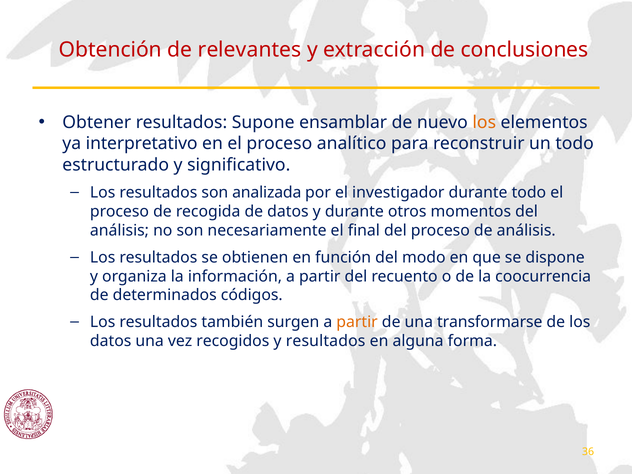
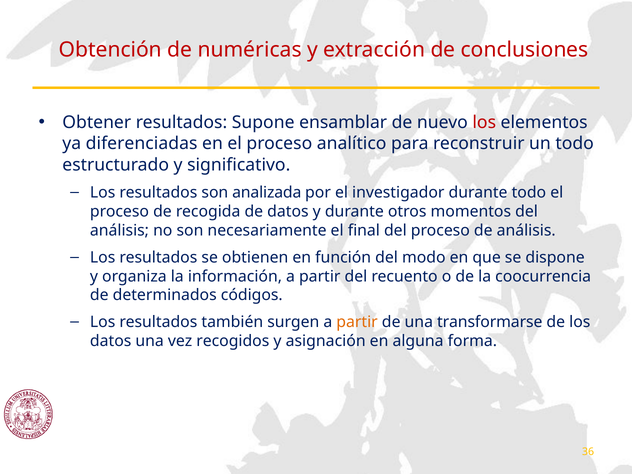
relevantes: relevantes -> numéricas
los at (484, 123) colour: orange -> red
interpretativo: interpretativo -> diferenciadas
y resultados: resultados -> asignación
